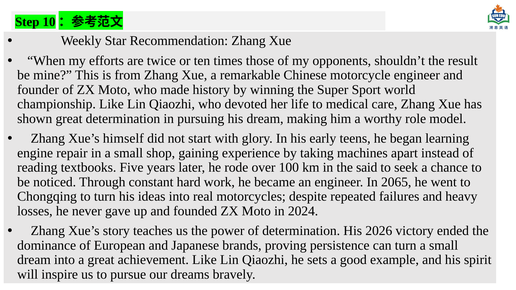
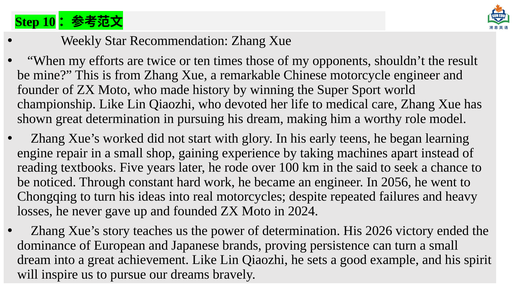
himself: himself -> worked
2065: 2065 -> 2056
